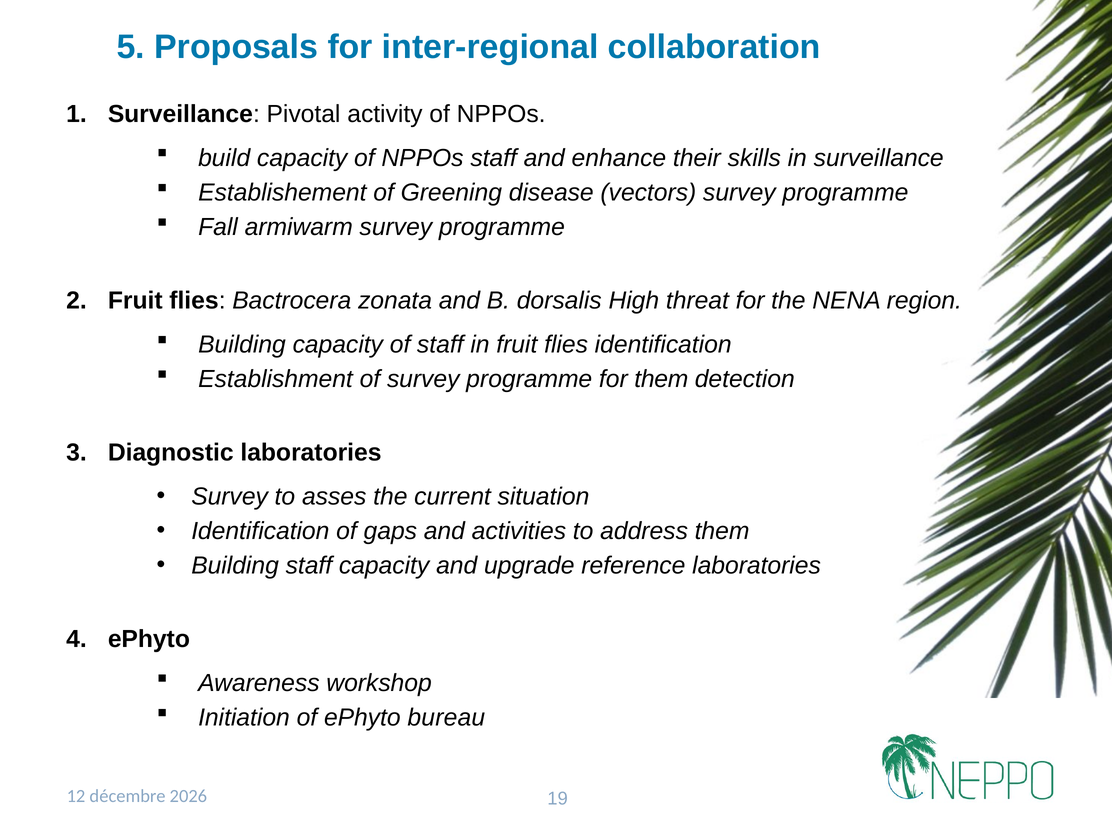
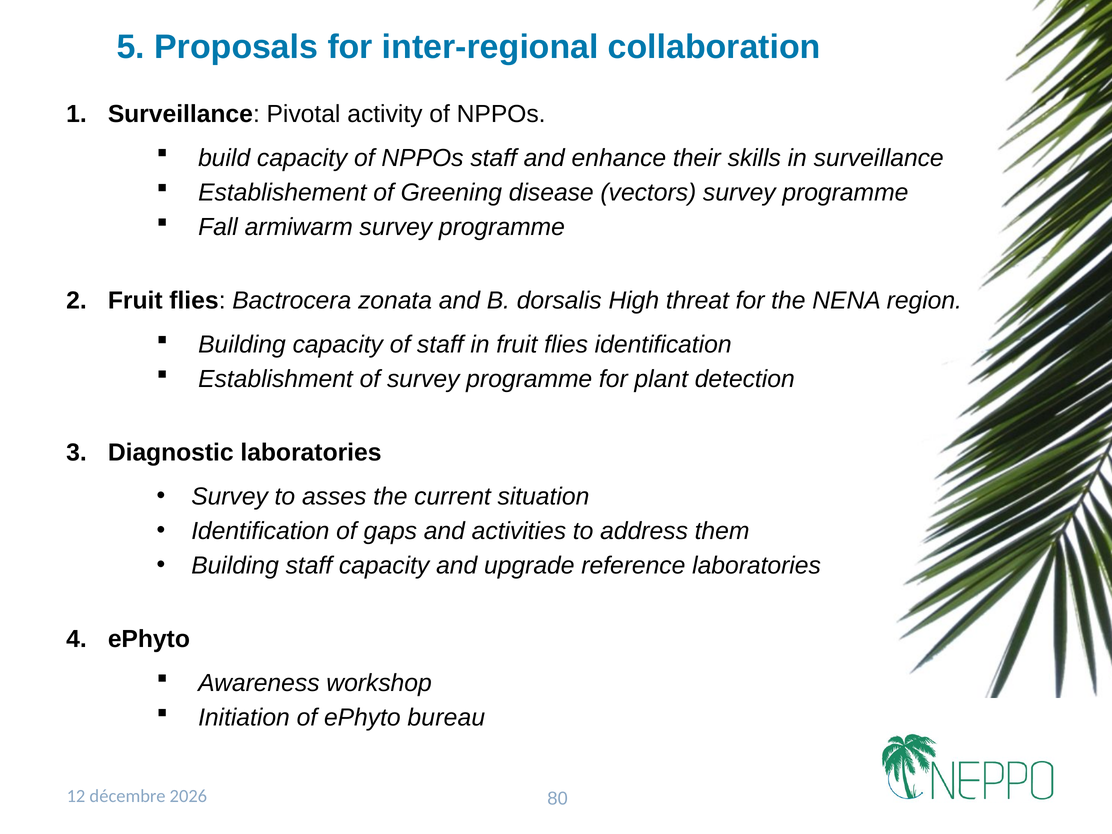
for them: them -> plant
19: 19 -> 80
